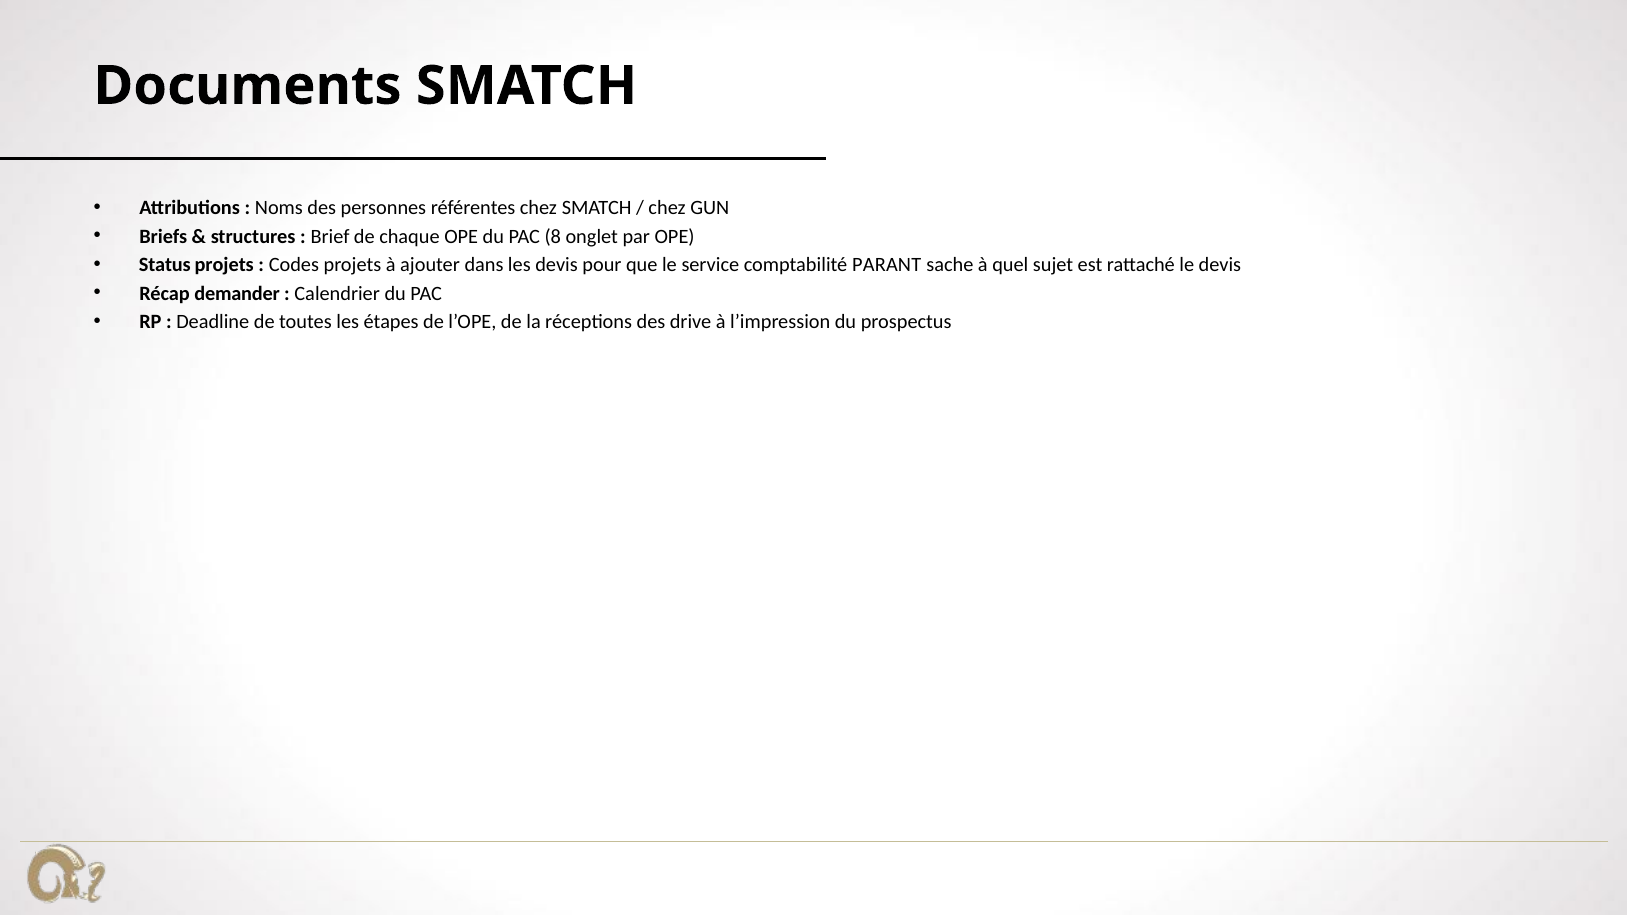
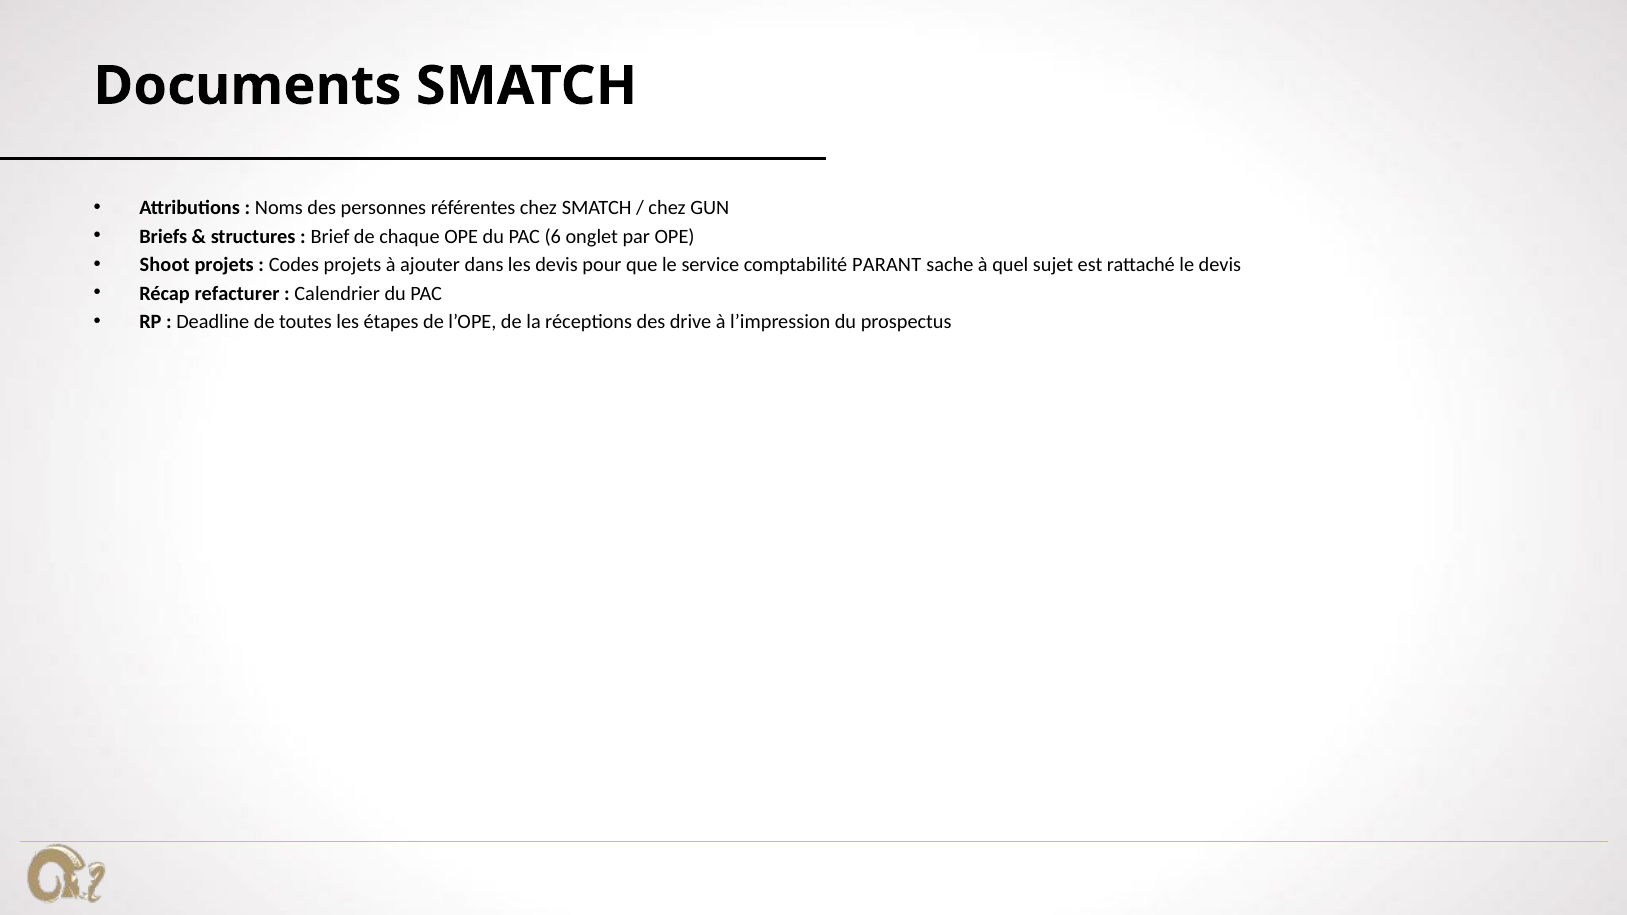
8: 8 -> 6
Status: Status -> Shoot
demander: demander -> refacturer
